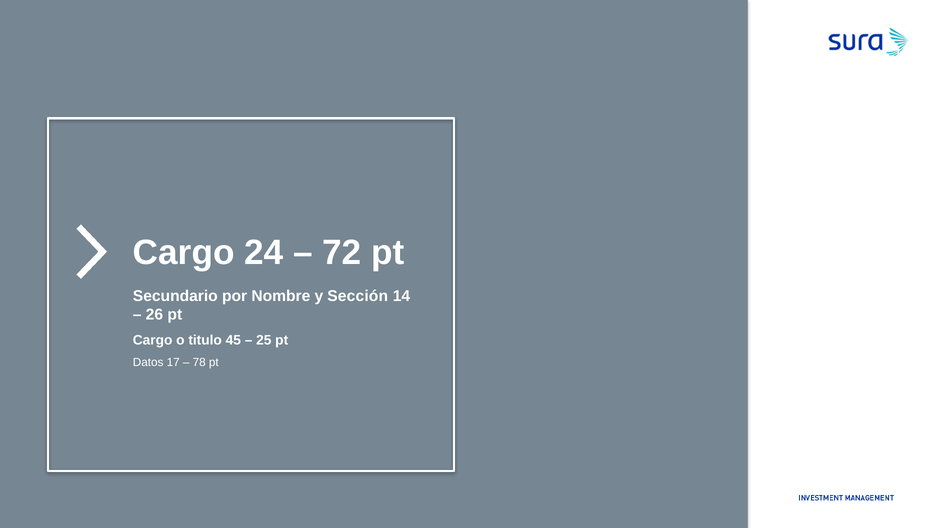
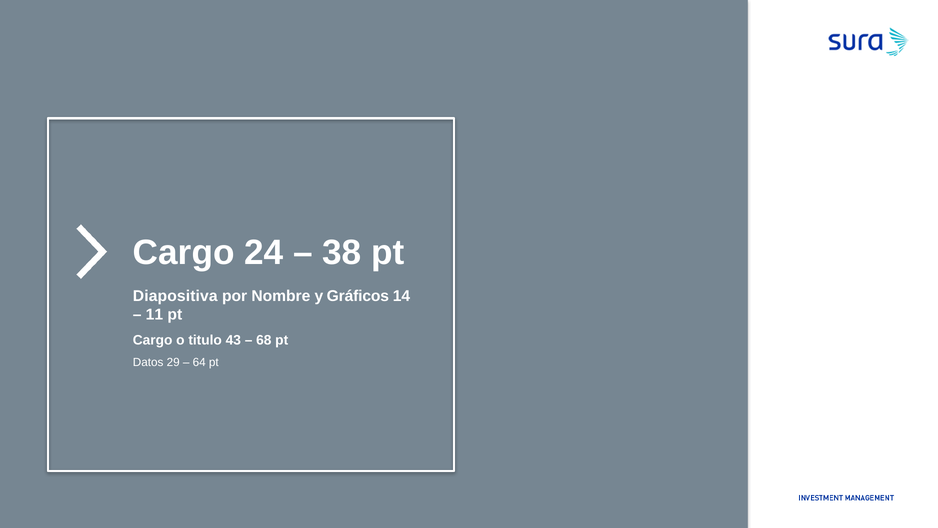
72: 72 -> 38
Secundario: Secundario -> Diapositiva
Sección: Sección -> Gráficos
26: 26 -> 11
45: 45 -> 43
25: 25 -> 68
17: 17 -> 29
78: 78 -> 64
